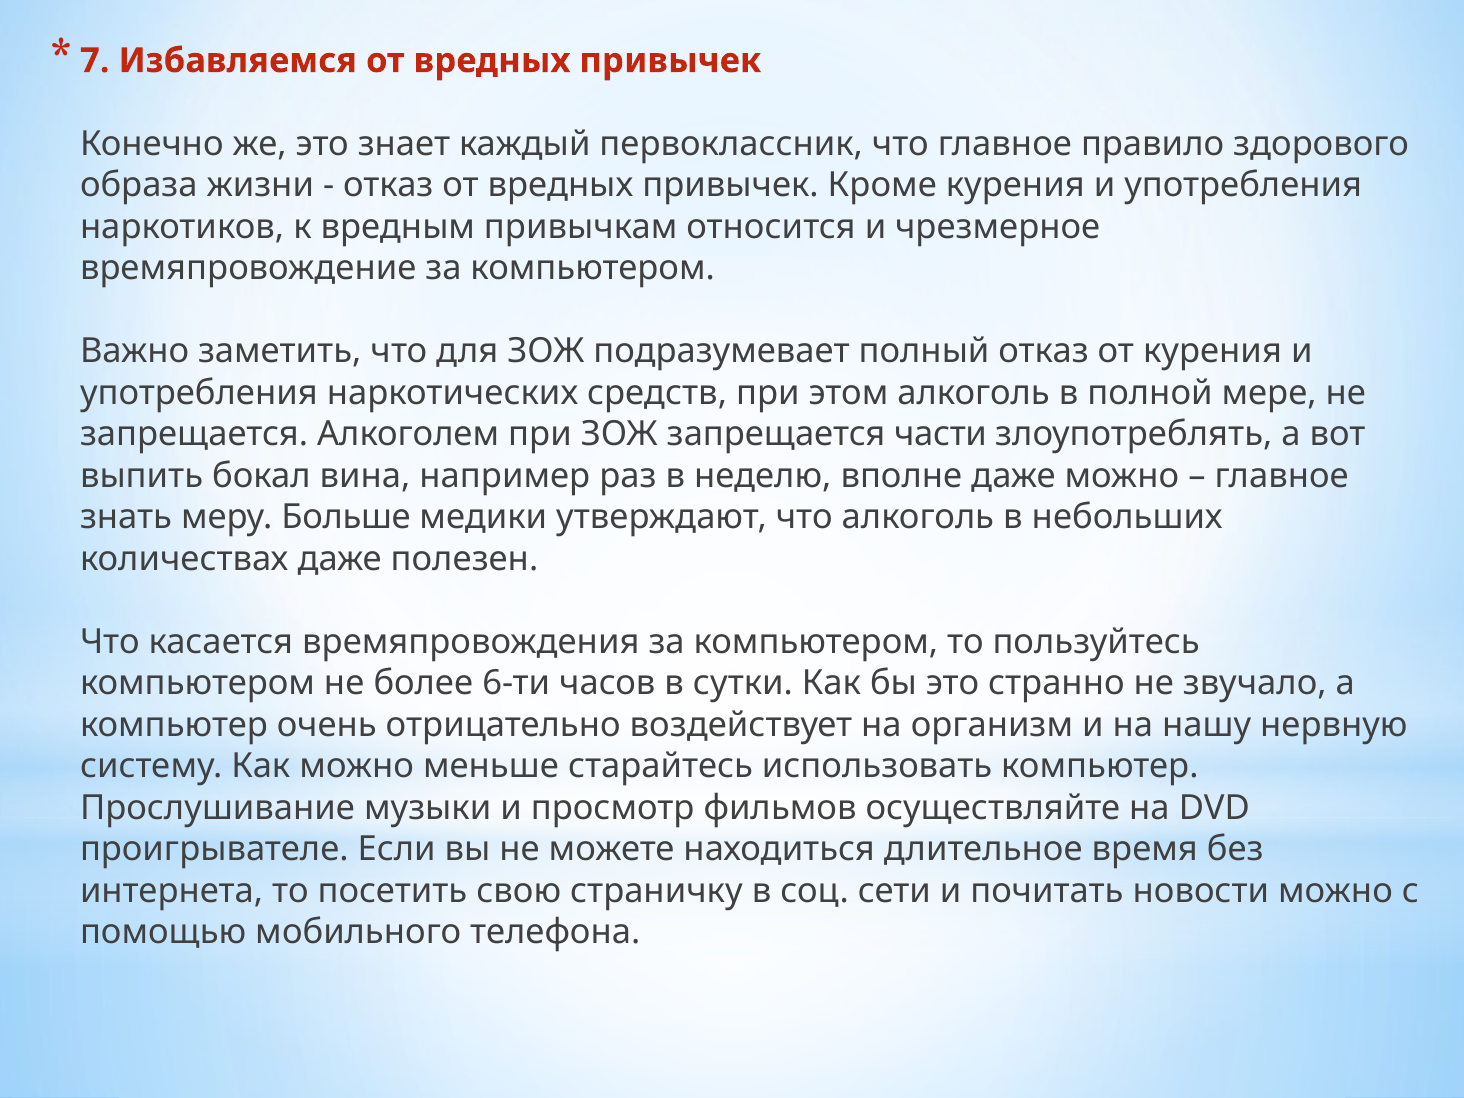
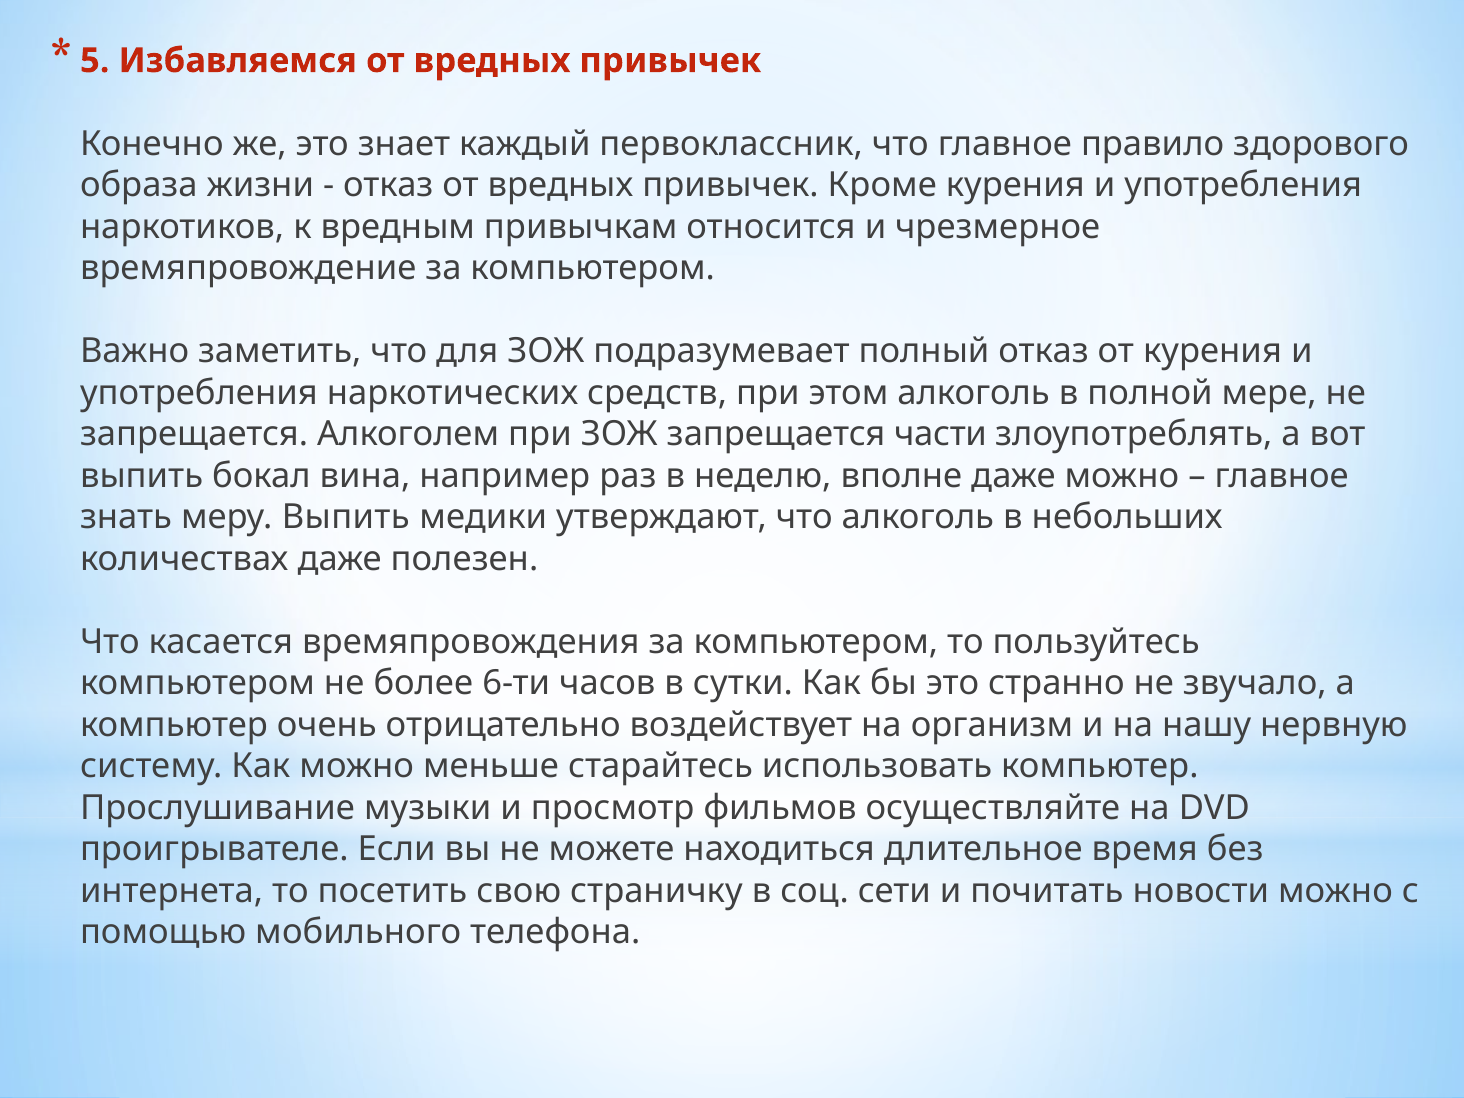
7: 7 -> 5
меру Больше: Больше -> Выпить
